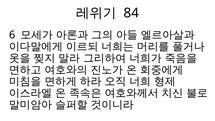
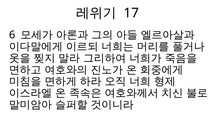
84: 84 -> 17
